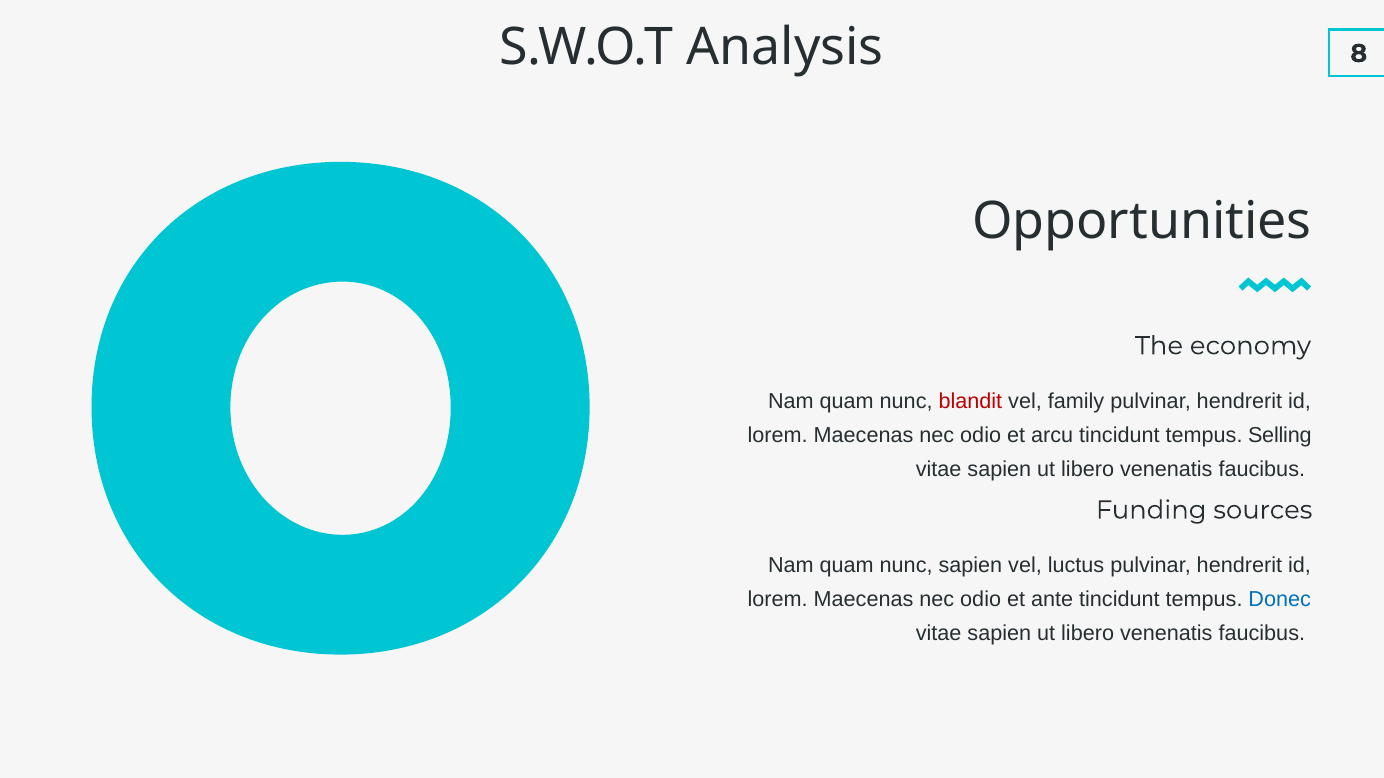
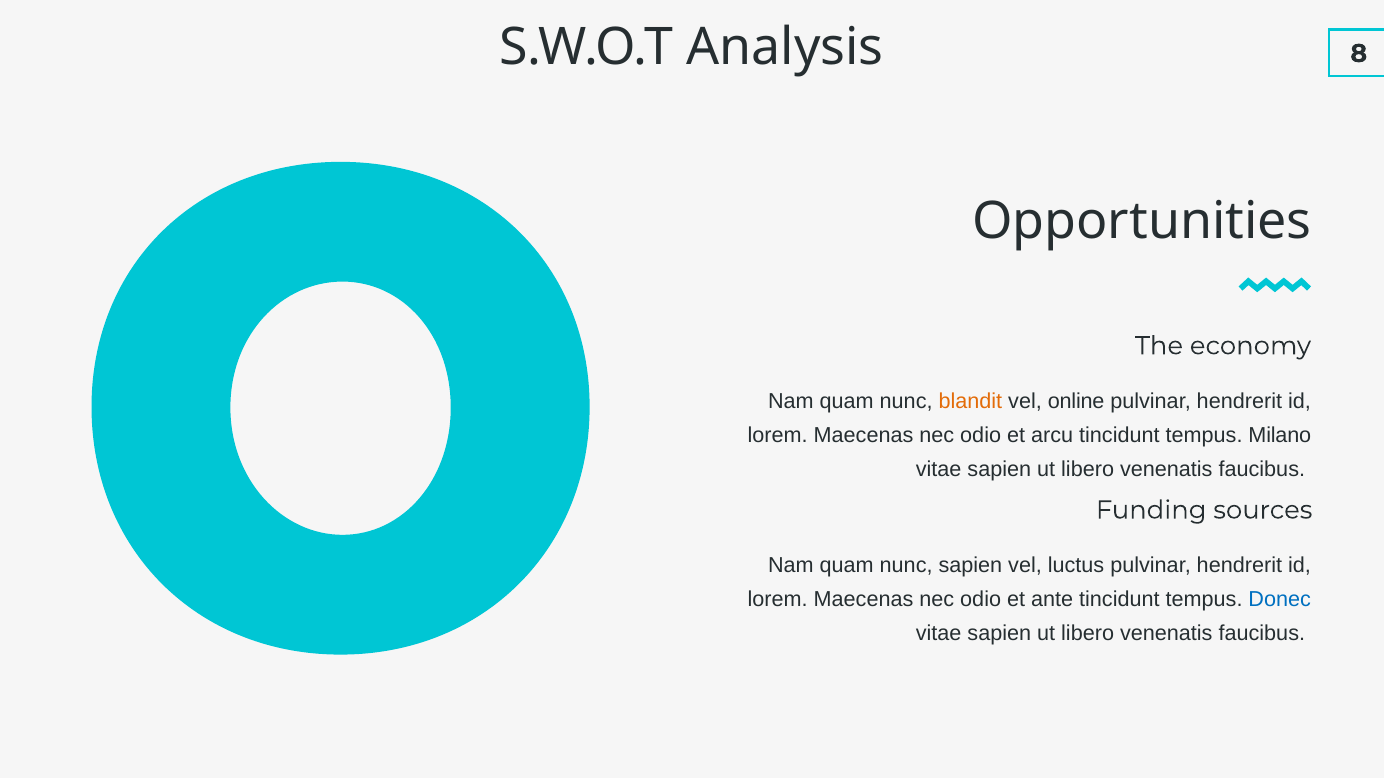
blandit colour: red -> orange
family: family -> online
Selling: Selling -> Milano
